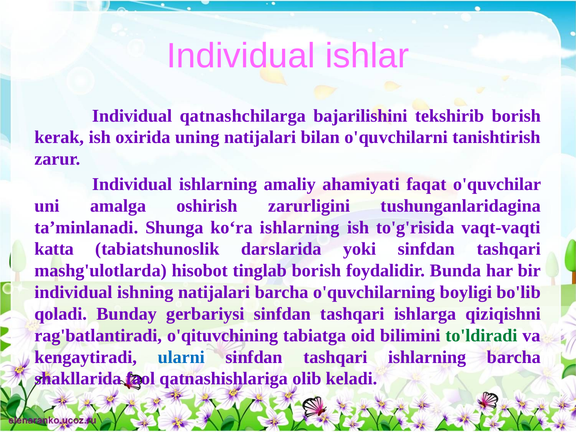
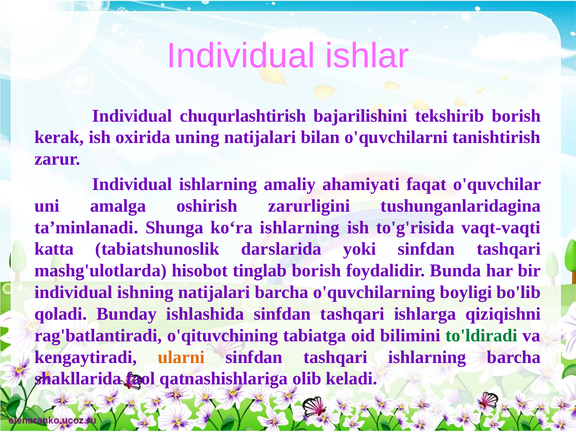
qatnashchilarga: qatnashchilarga -> chuqurlashtirish
gerbariysi: gerbariysi -> ishlashida
ularni colour: blue -> orange
